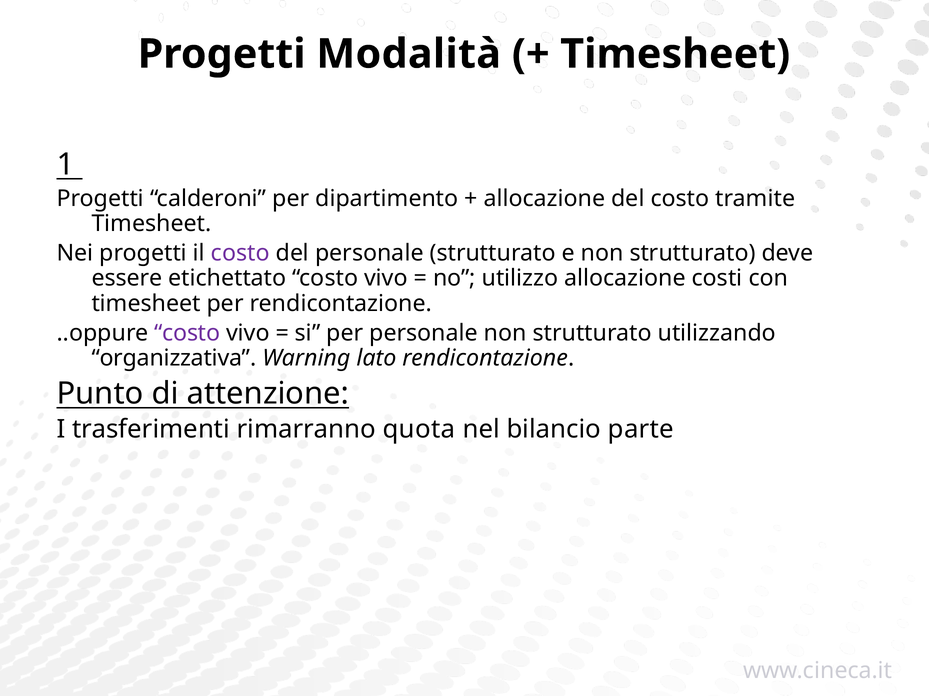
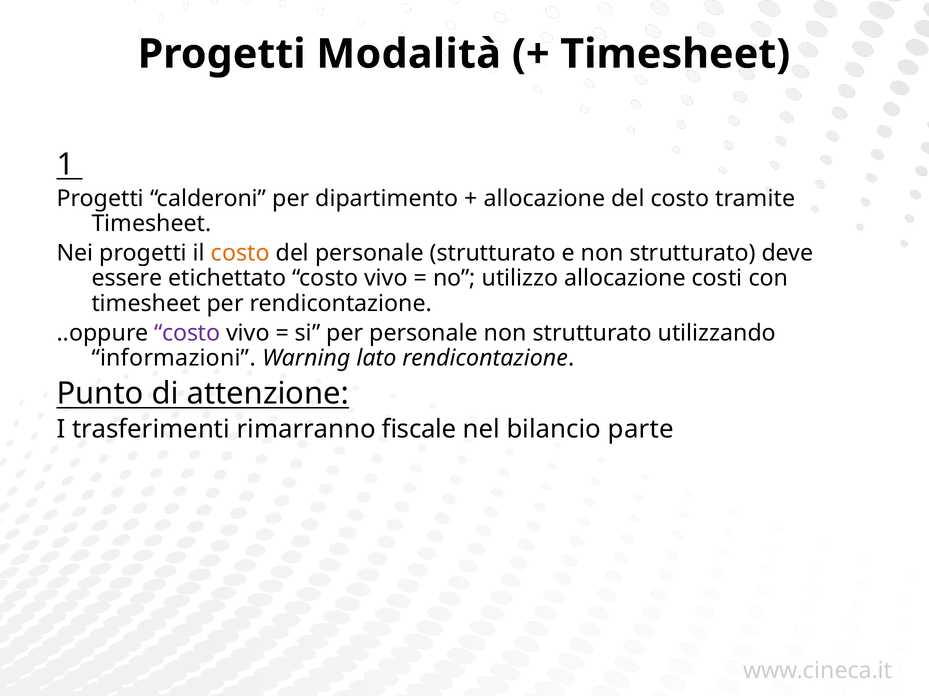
costo at (240, 254) colour: purple -> orange
organizzativa: organizzativa -> informazioni
quota: quota -> fiscale
